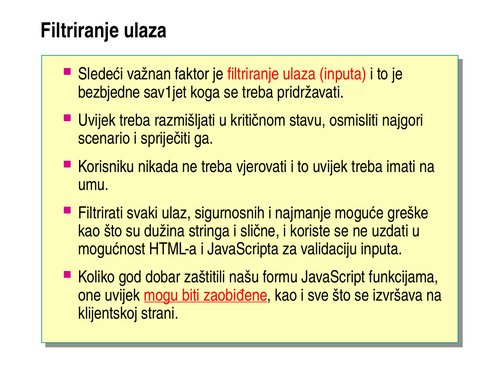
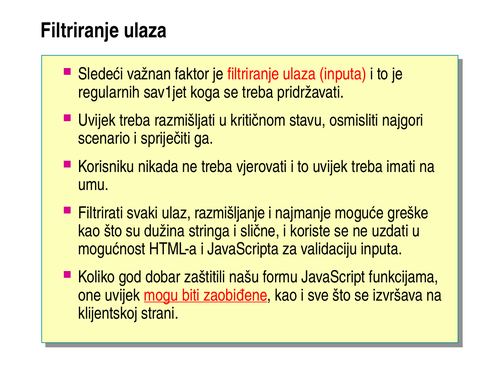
bezbjedne: bezbjedne -> regularnih
sigurnosnih: sigurnosnih -> razmišljanje
